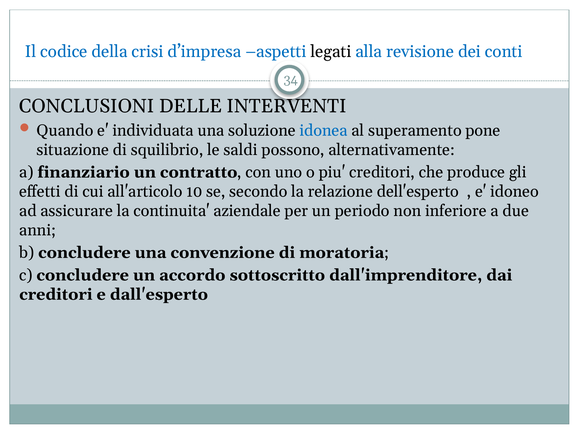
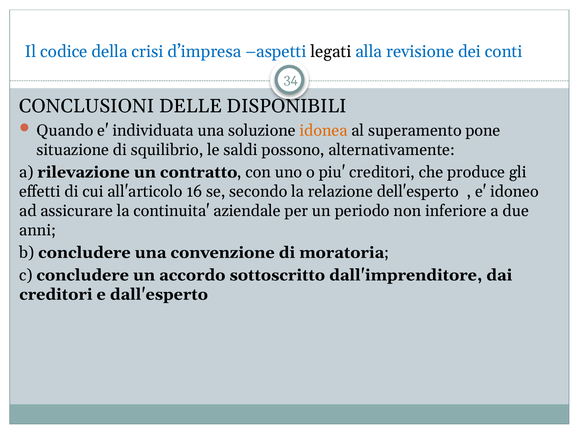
INTERVENTI: INTERVENTI -> DISPONIBILI
idonea colour: blue -> orange
finanziario: finanziario -> rilevazione
10: 10 -> 16
